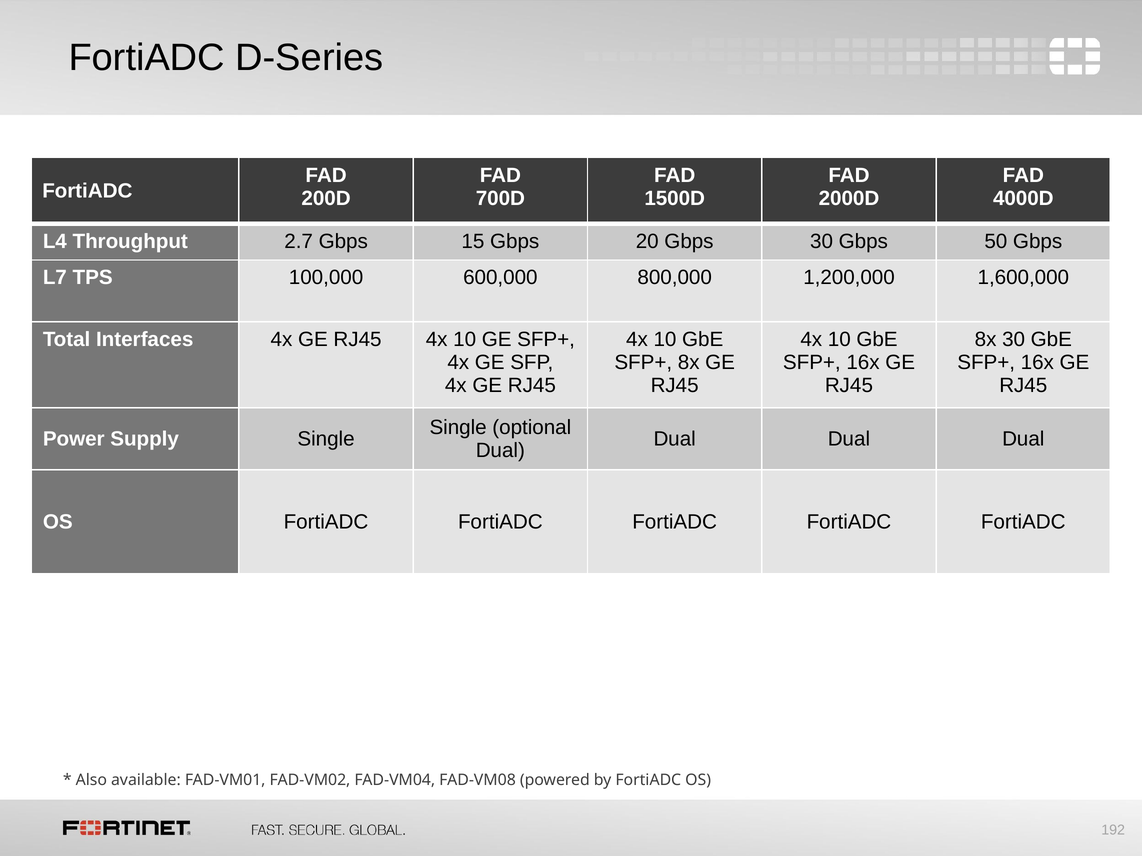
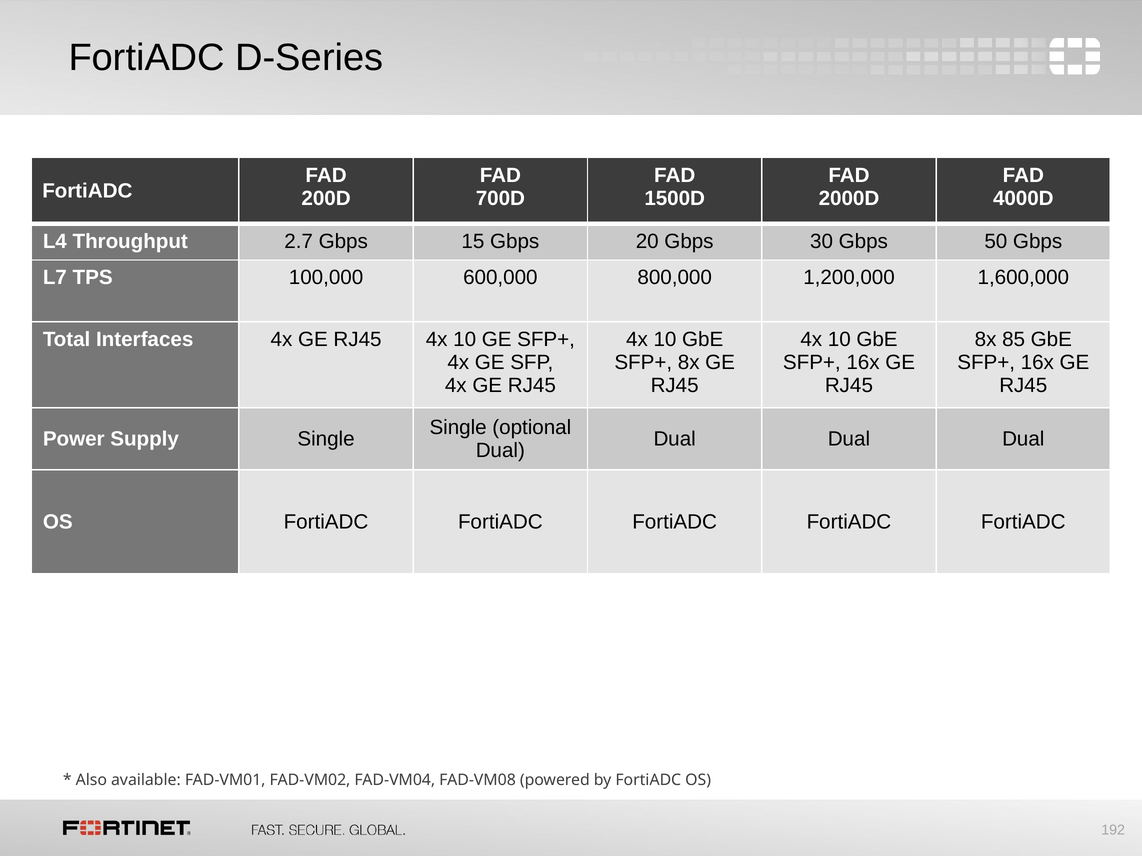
8x 30: 30 -> 85
